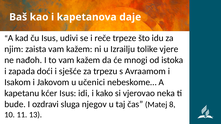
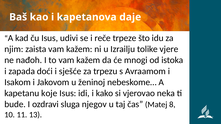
učenici: učenici -> ženinoj
kćer: kćer -> koje
